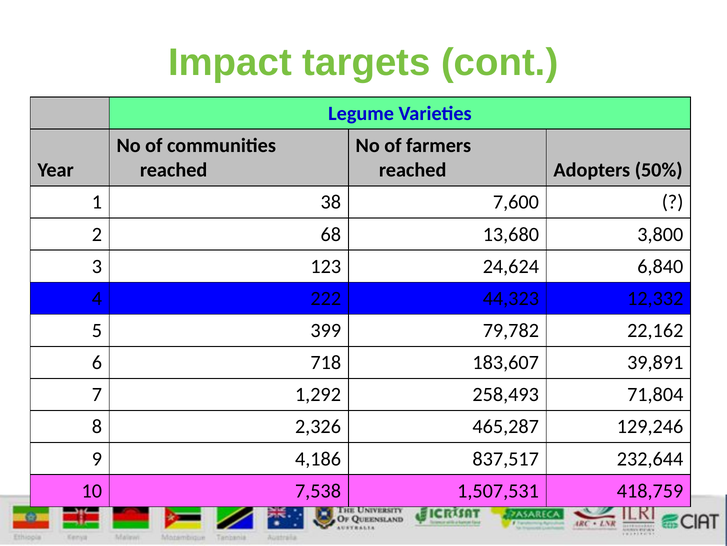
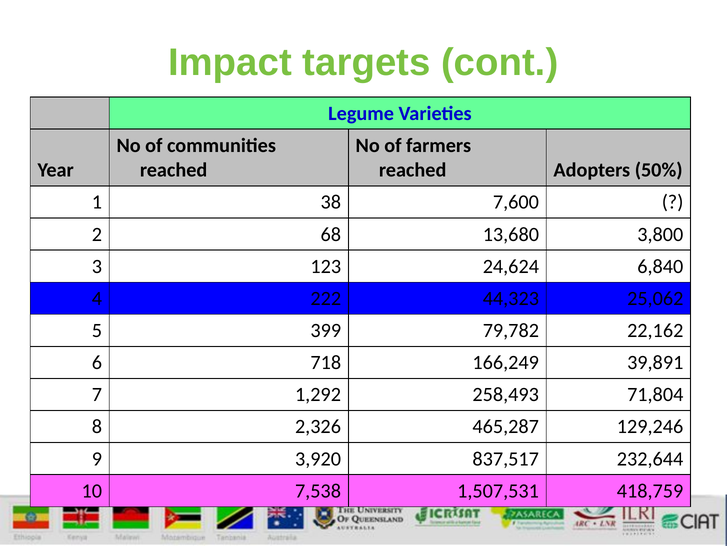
12,332: 12,332 -> 25,062
183,607: 183,607 -> 166,249
4,186: 4,186 -> 3,920
